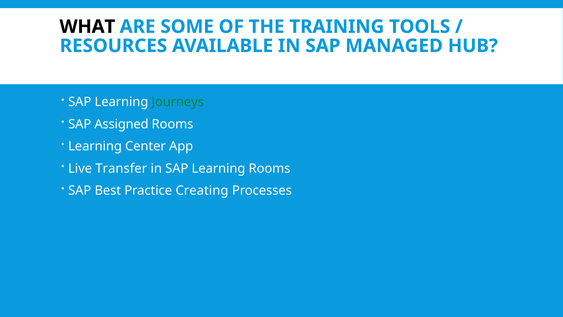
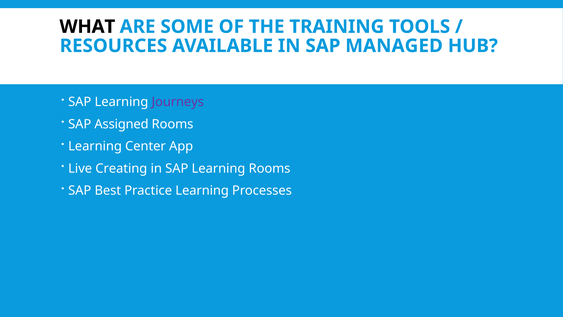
Journeys colour: green -> purple
Transfer: Transfer -> Creating
Practice Creating: Creating -> Learning
